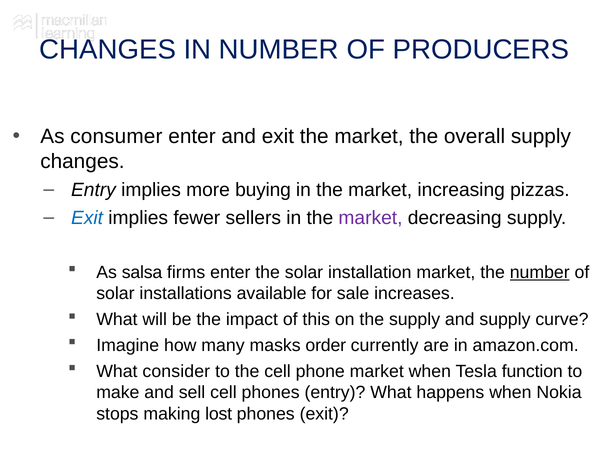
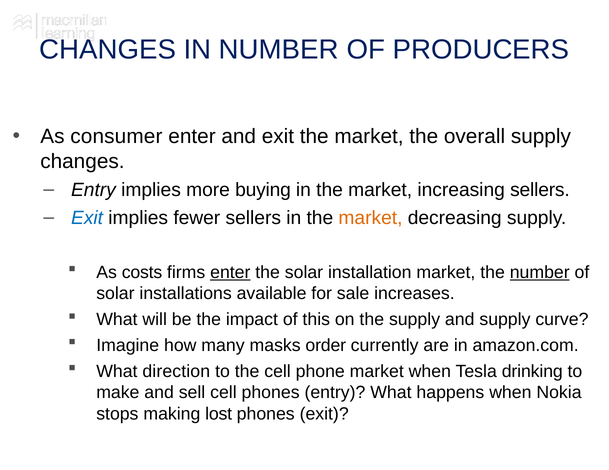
increasing pizzas: pizzas -> sellers
market at (370, 218) colour: purple -> orange
salsa: salsa -> costs
enter at (230, 273) underline: none -> present
consider: consider -> direction
function: function -> drinking
